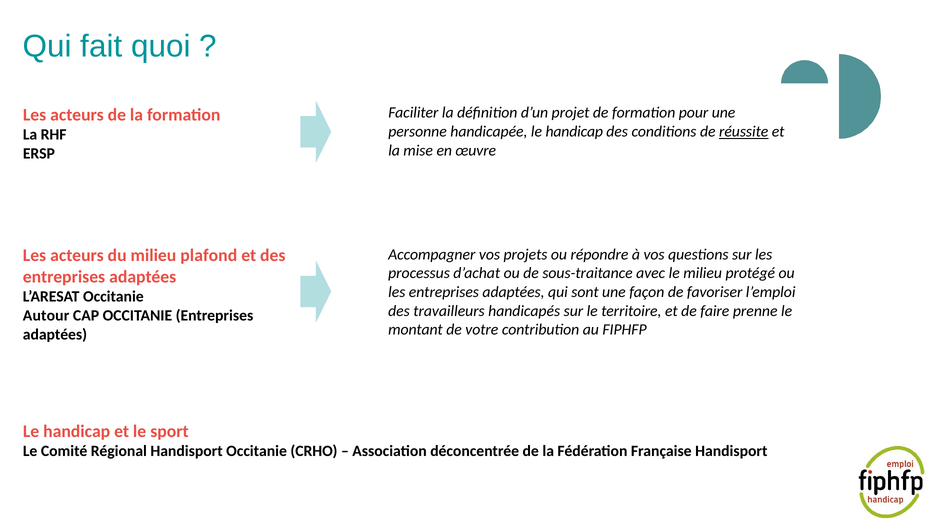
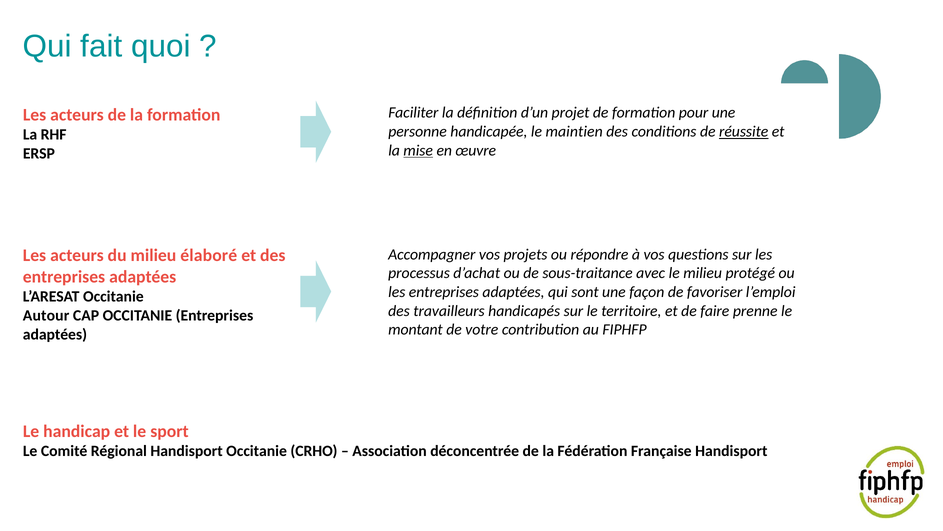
handicapée le handicap: handicap -> maintien
mise underline: none -> present
plafond: plafond -> élaboré
